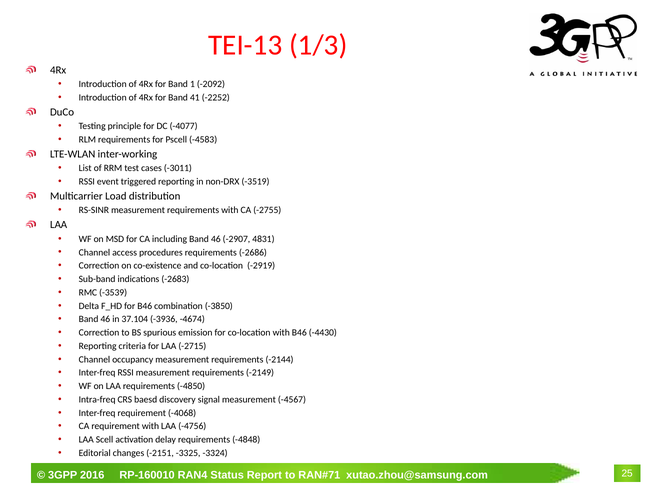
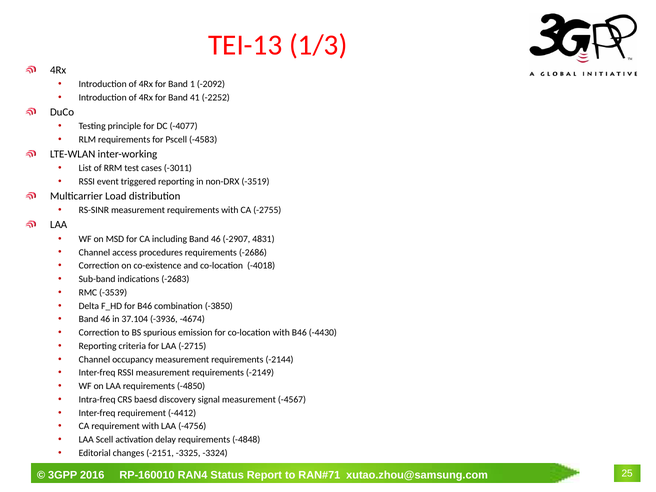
-2919: -2919 -> -4018
-4068: -4068 -> -4412
